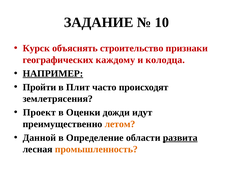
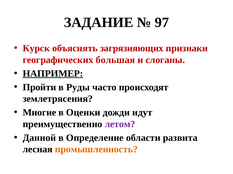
10: 10 -> 97
строительство: строительство -> загрязняющих
каждому: каждому -> большая
колодца: колодца -> слоганы
Плит: Плит -> Руды
Проект: Проект -> Многие
летом colour: orange -> purple
развита underline: present -> none
